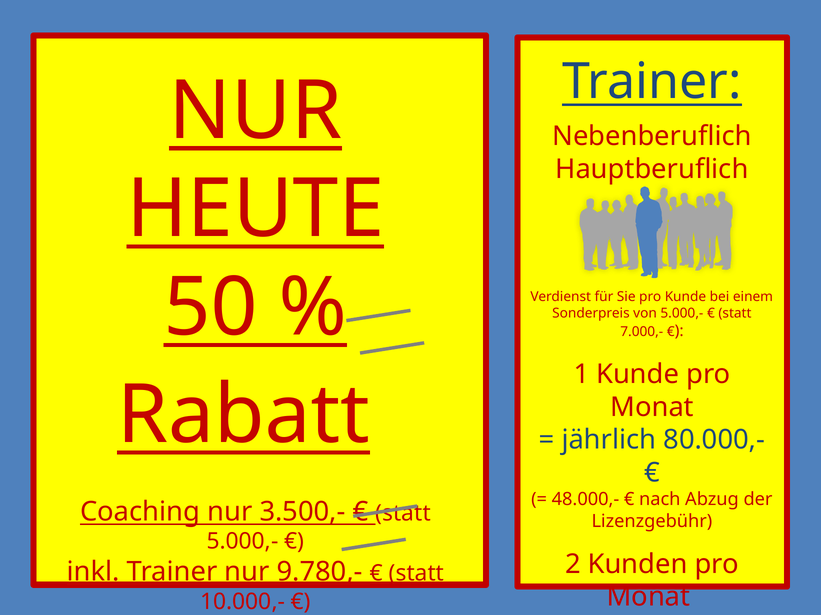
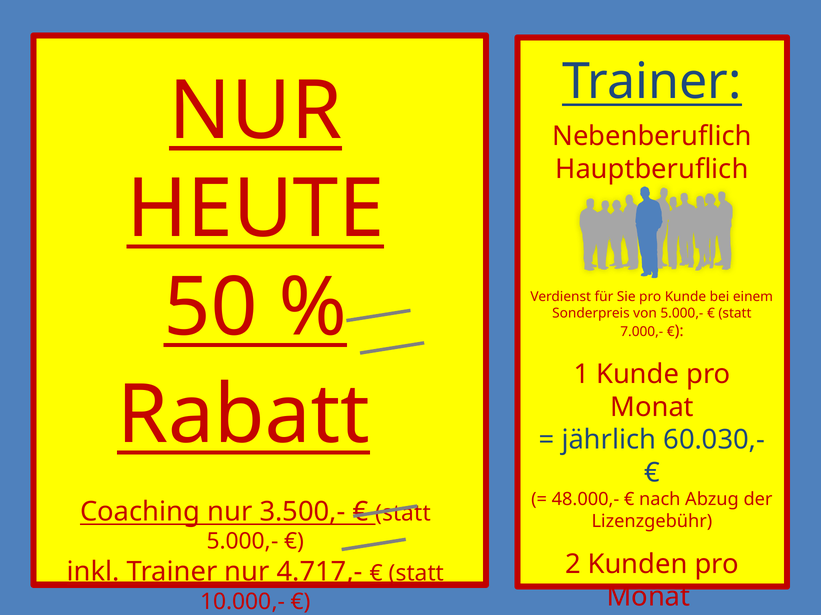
80.000,-: 80.000,- -> 60.030,-
9.780,-: 9.780,- -> 4.717,-
